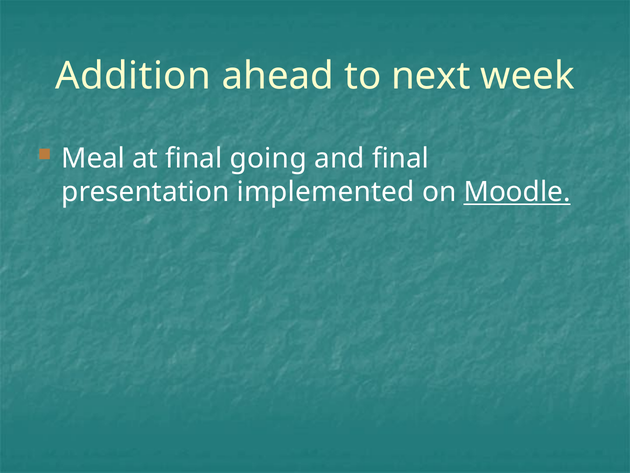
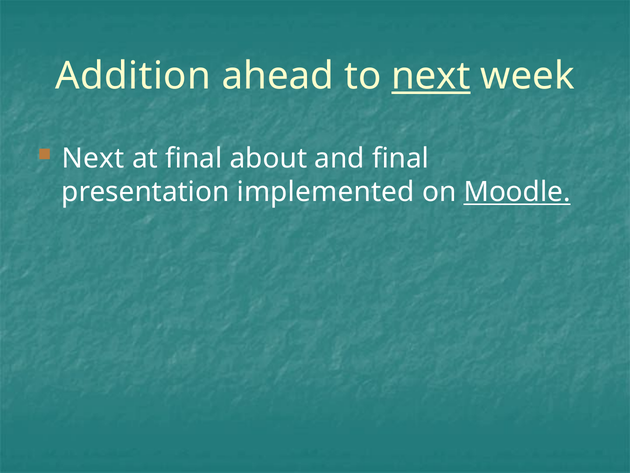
next at (431, 76) underline: none -> present
Meal at (93, 158): Meal -> Next
going: going -> about
